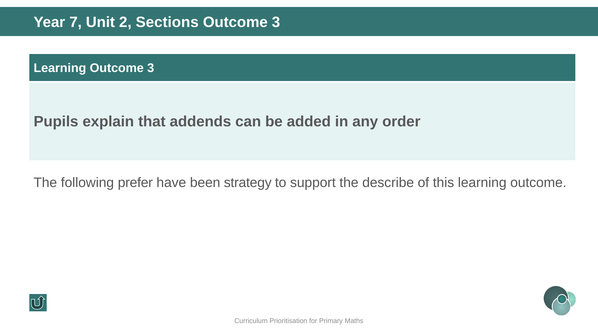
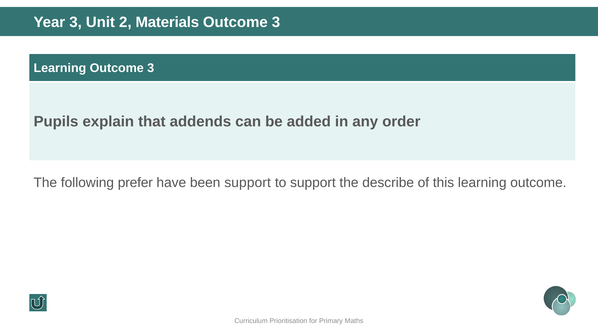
Year 7: 7 -> 3
Sections: Sections -> Materials
been strategy: strategy -> support
